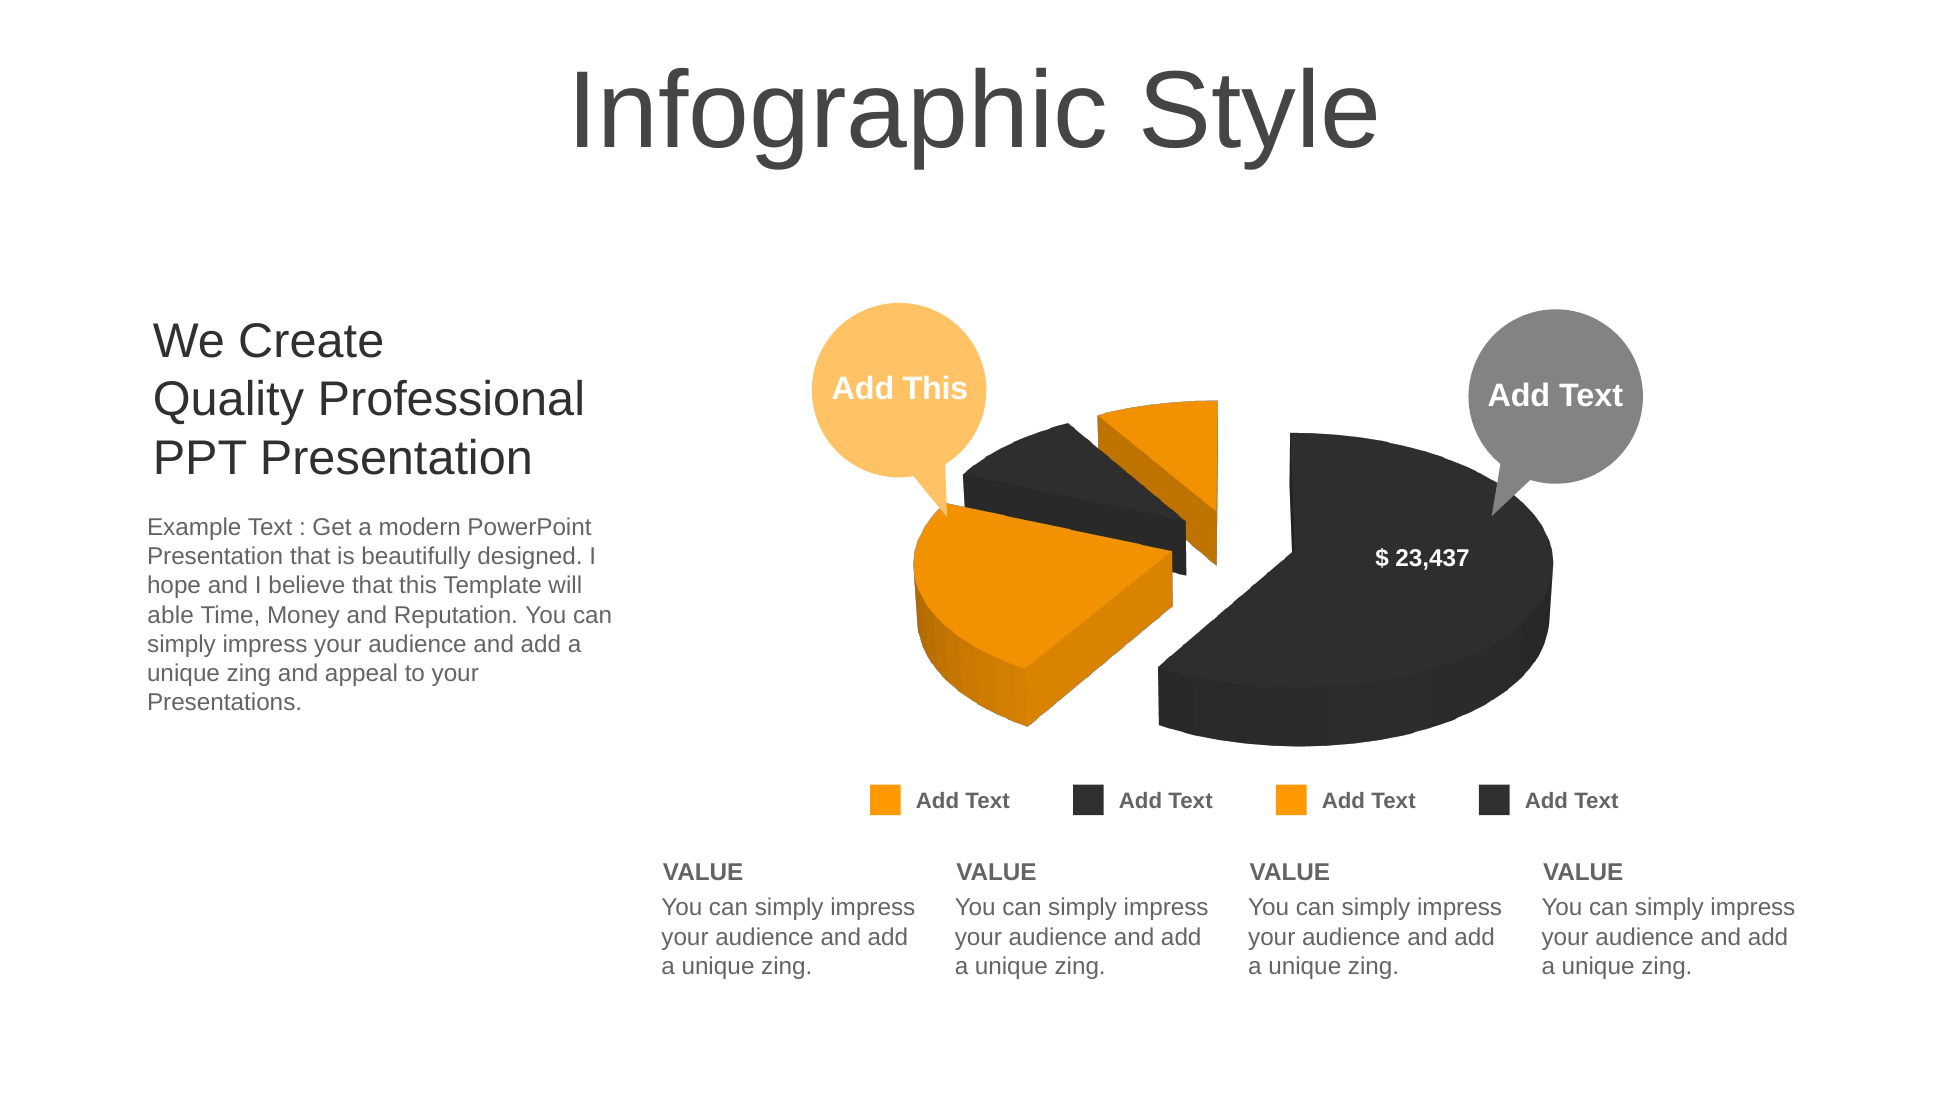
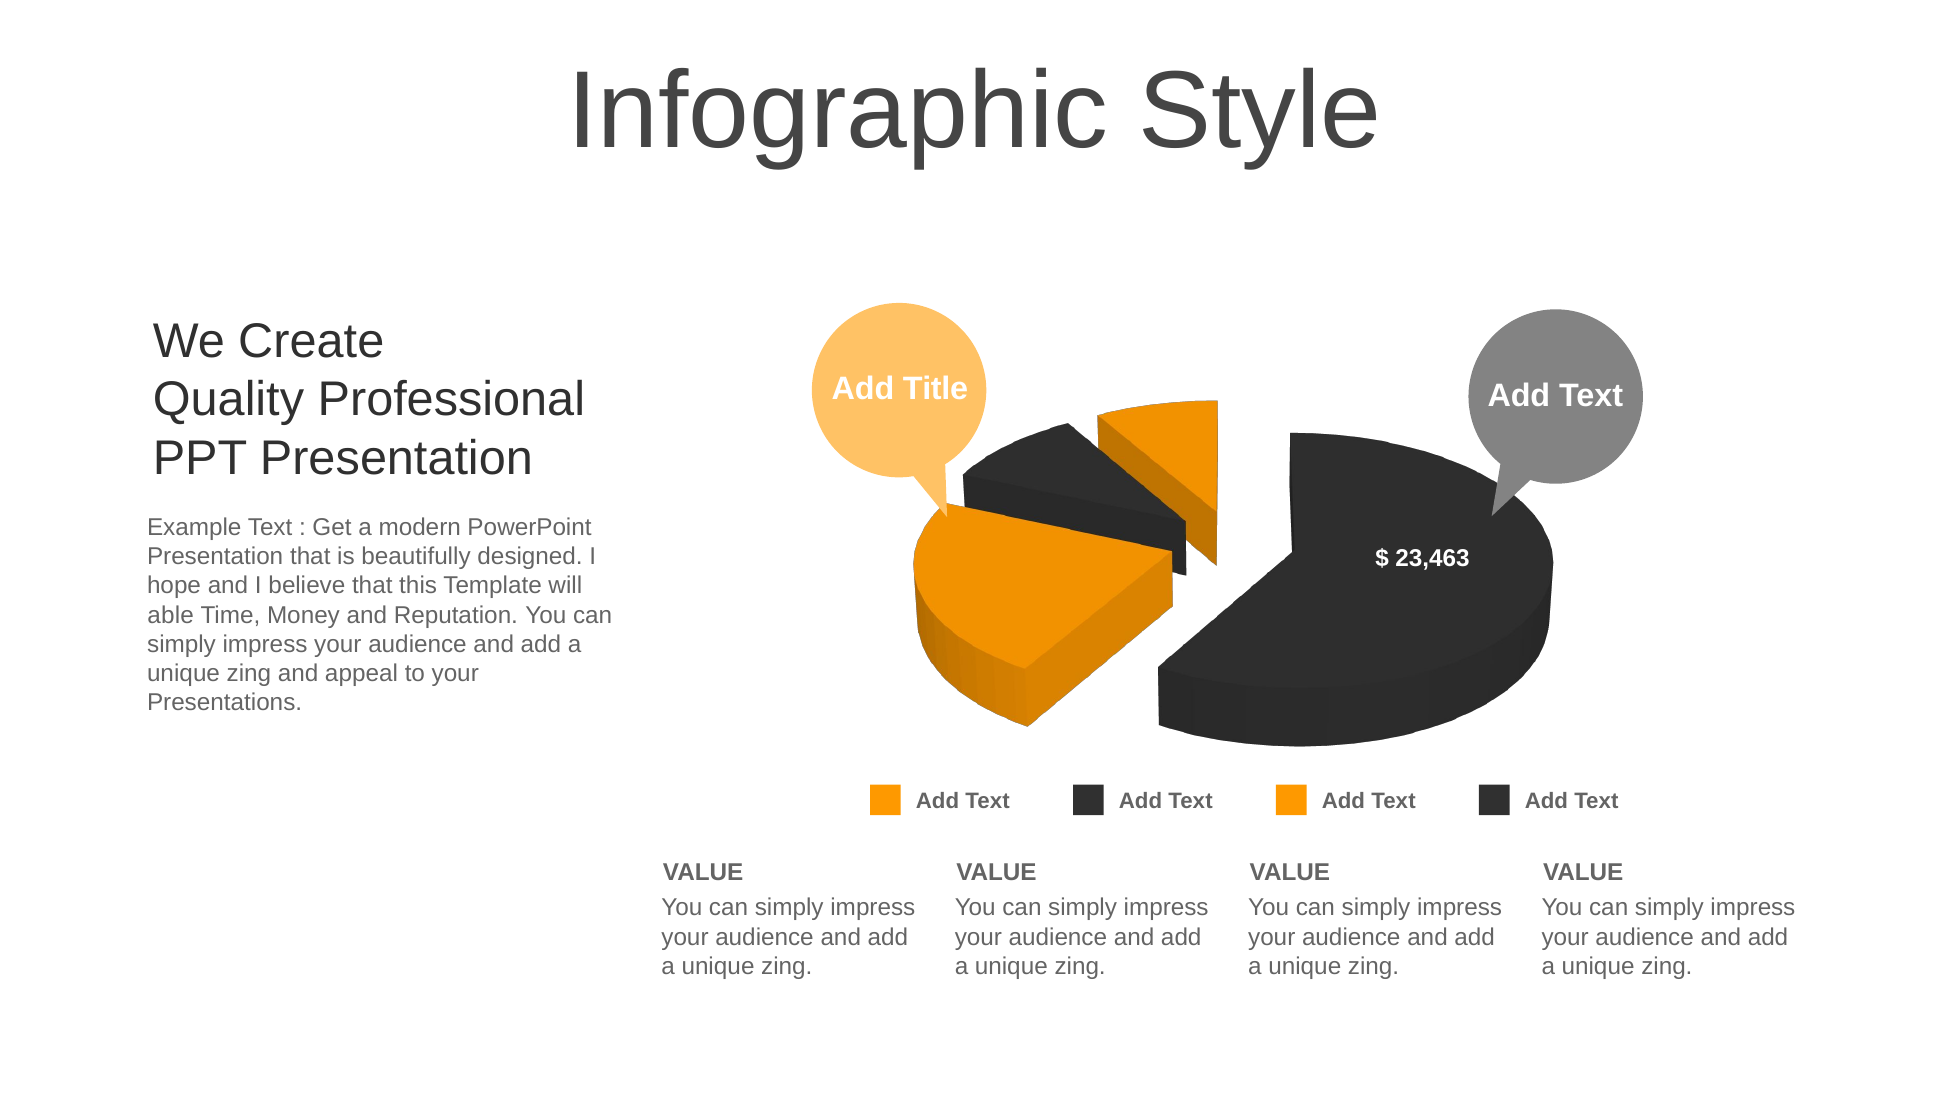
Add This: This -> Title
23,437: 23,437 -> 23,463
